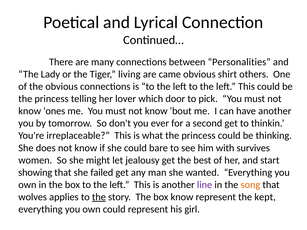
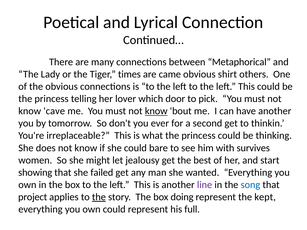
Personalities: Personalities -> Metaphorical
living: living -> times
ones: ones -> cave
know at (156, 111) underline: none -> present
song colour: orange -> blue
wolves: wolves -> project
box know: know -> doing
girl: girl -> full
